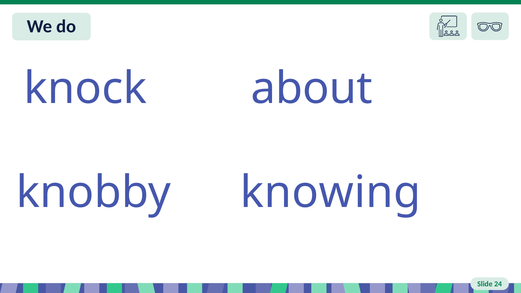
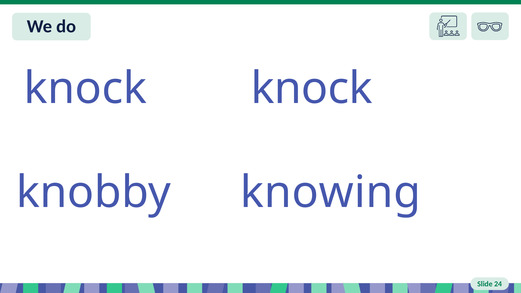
knock about: about -> knock
